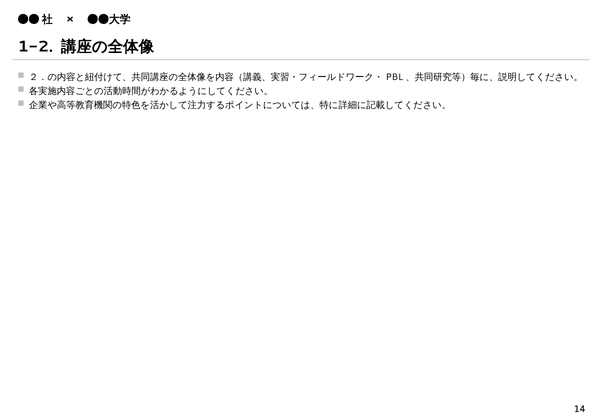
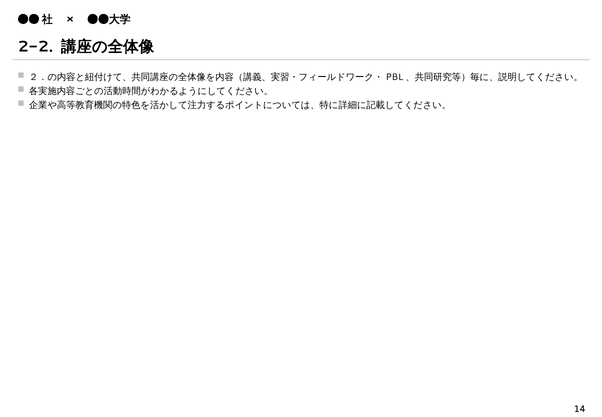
1-2: 1-2 -> 2-2
